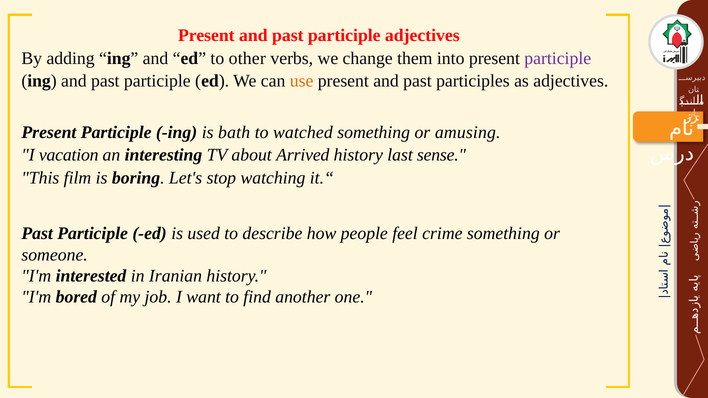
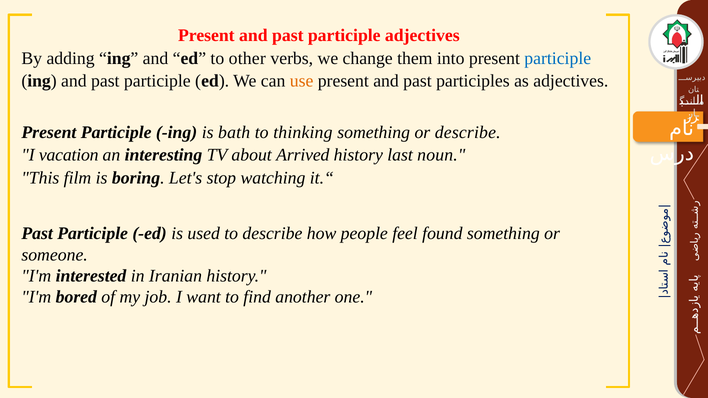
participle at (558, 58) colour: purple -> blue
watched: watched -> thinking
or amusing: amusing -> describe
sense: sense -> noun
crime: crime -> found
